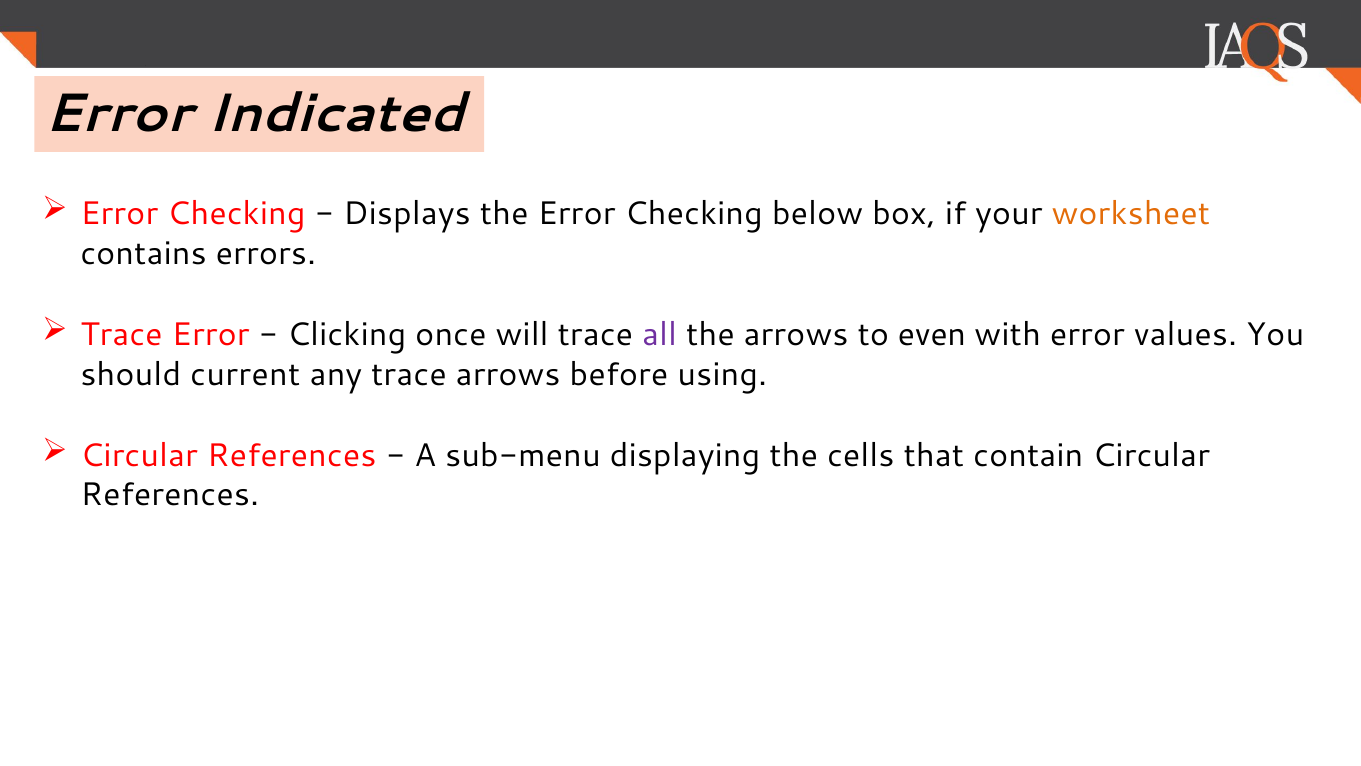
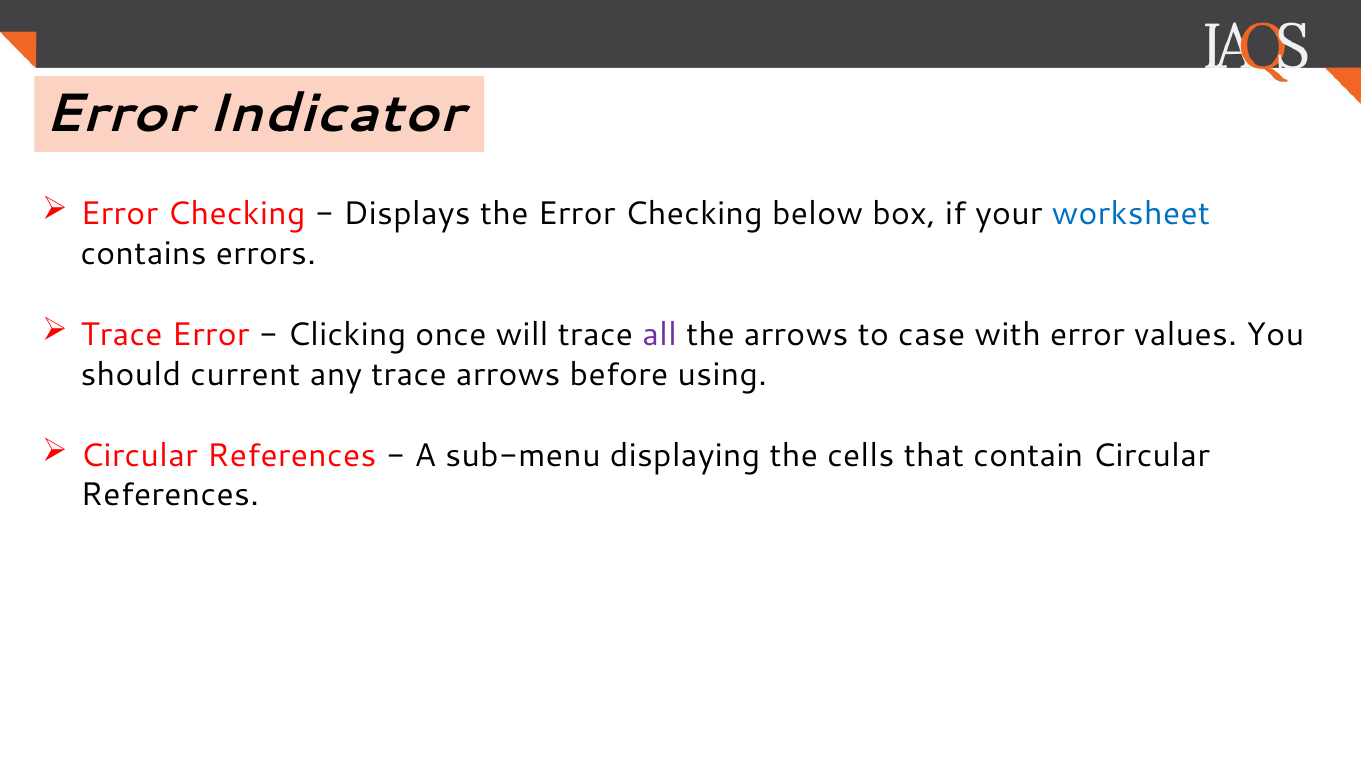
Indicated: Indicated -> Indicator
worksheet colour: orange -> blue
even: even -> case
